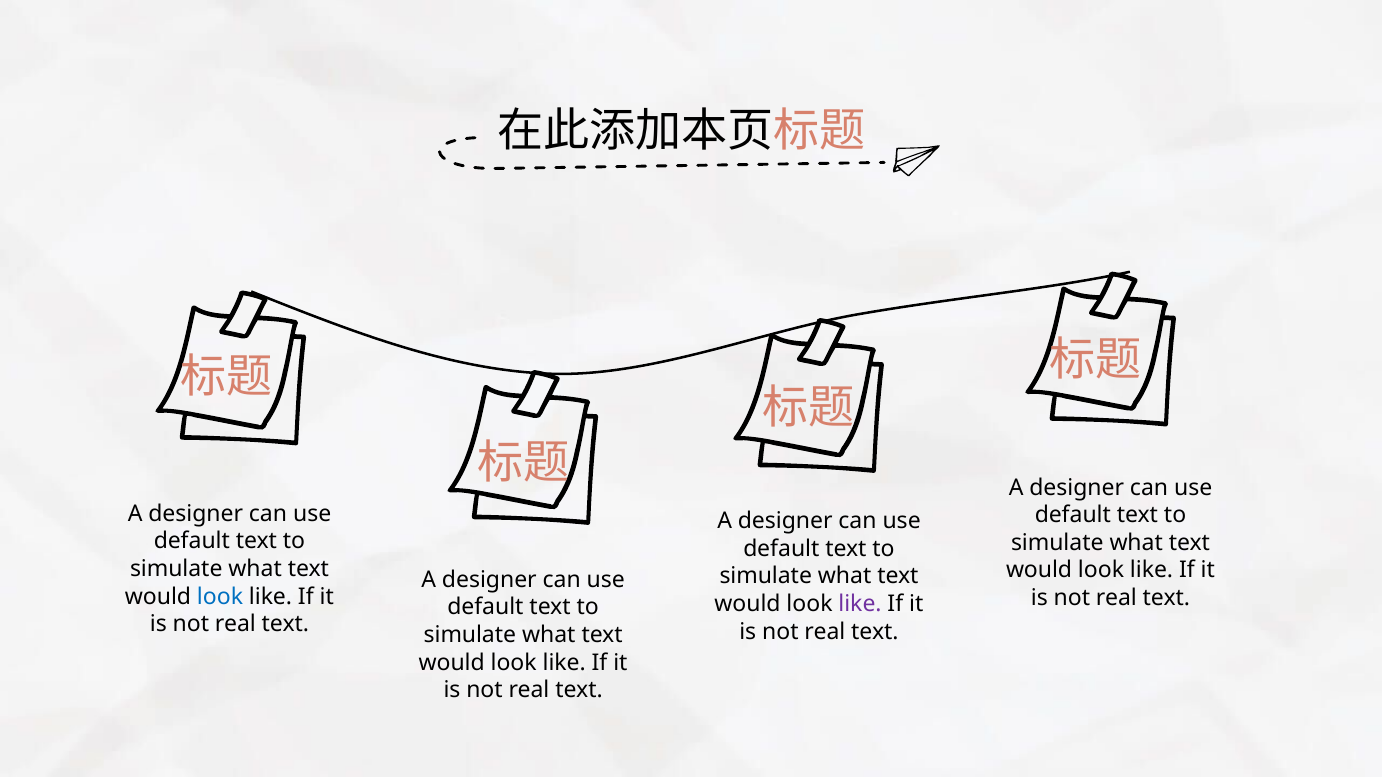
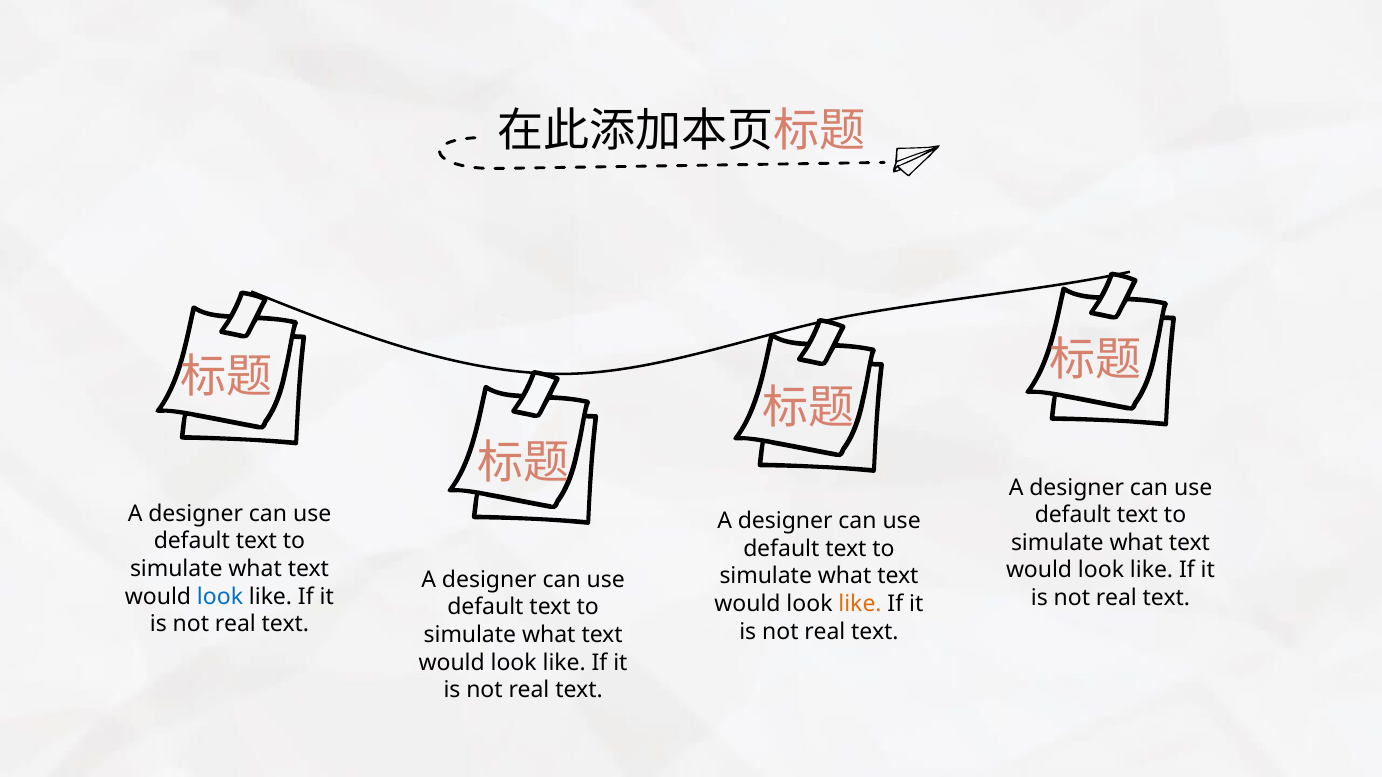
like at (860, 604) colour: purple -> orange
